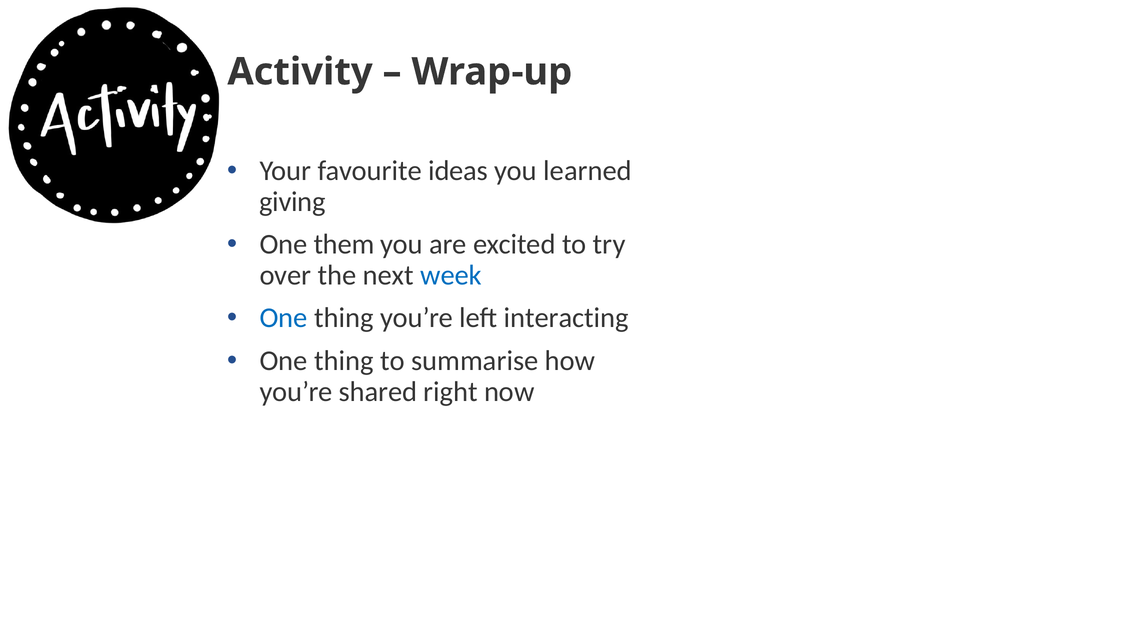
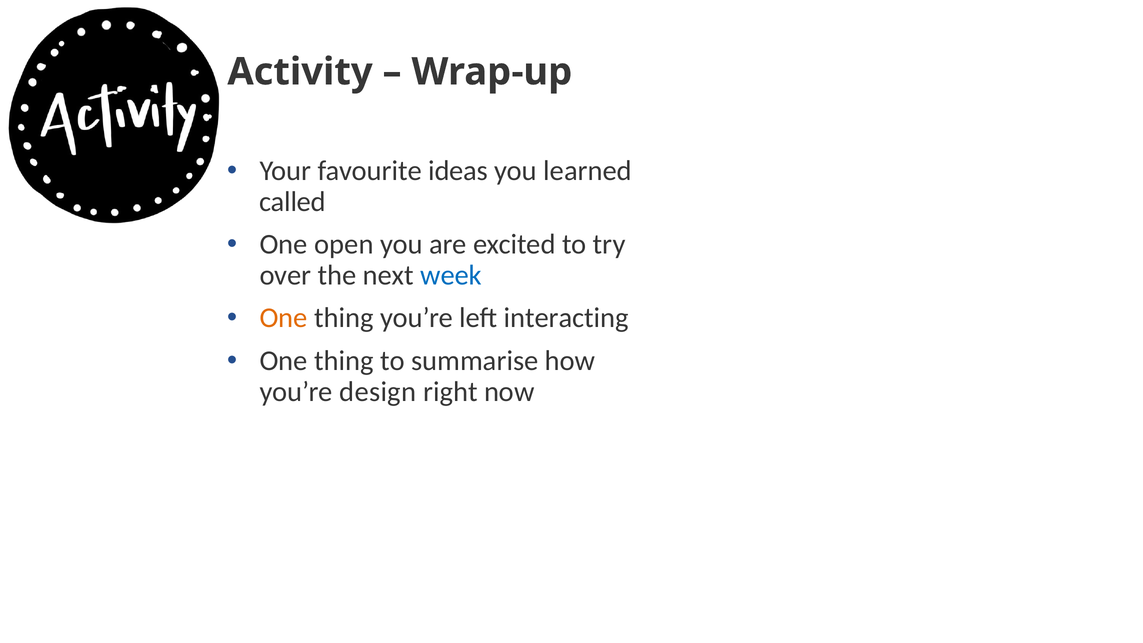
giving: giving -> called
them: them -> open
One at (284, 318) colour: blue -> orange
shared: shared -> design
